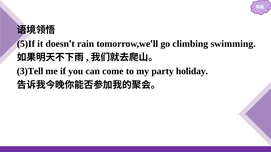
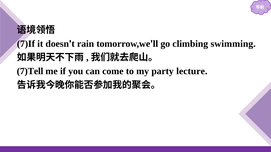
5)If: 5)If -> 7)If
3)Tell: 3)Tell -> 7)Tell
holiday: holiday -> lecture
